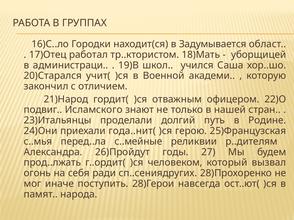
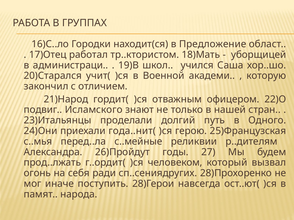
Задумывается: Задумывается -> Предложение
Родине: Родине -> Одного
